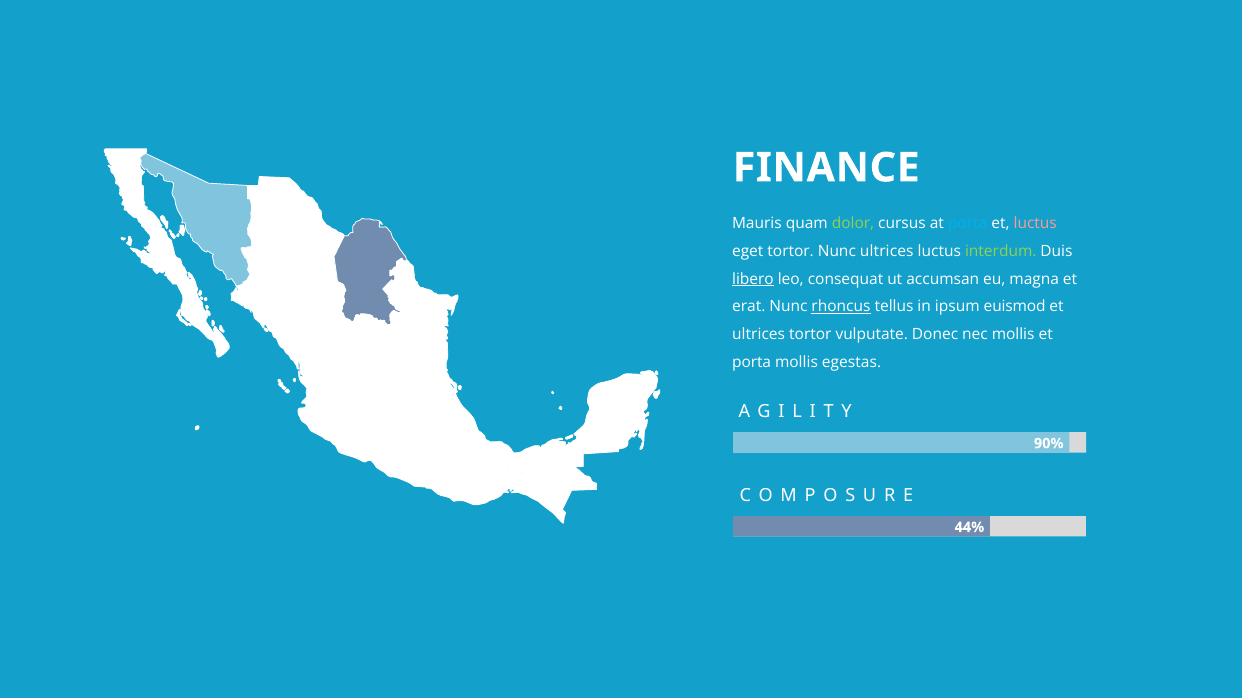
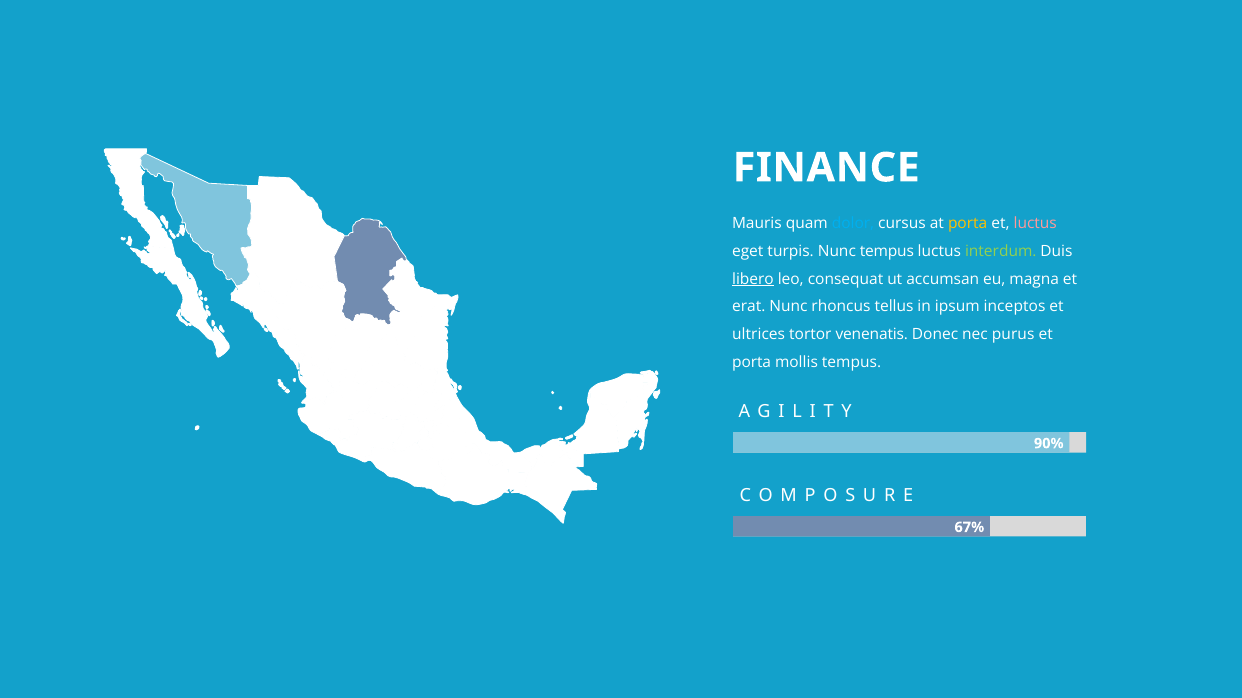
dolor colour: light green -> light blue
porta at (968, 223) colour: light blue -> yellow
eget tortor: tortor -> turpis
Nunc ultrices: ultrices -> tempus
rhoncus underline: present -> none
euismod: euismod -> inceptos
vulputate: vulputate -> venenatis
nec mollis: mollis -> purus
mollis egestas: egestas -> tempus
44%: 44% -> 67%
